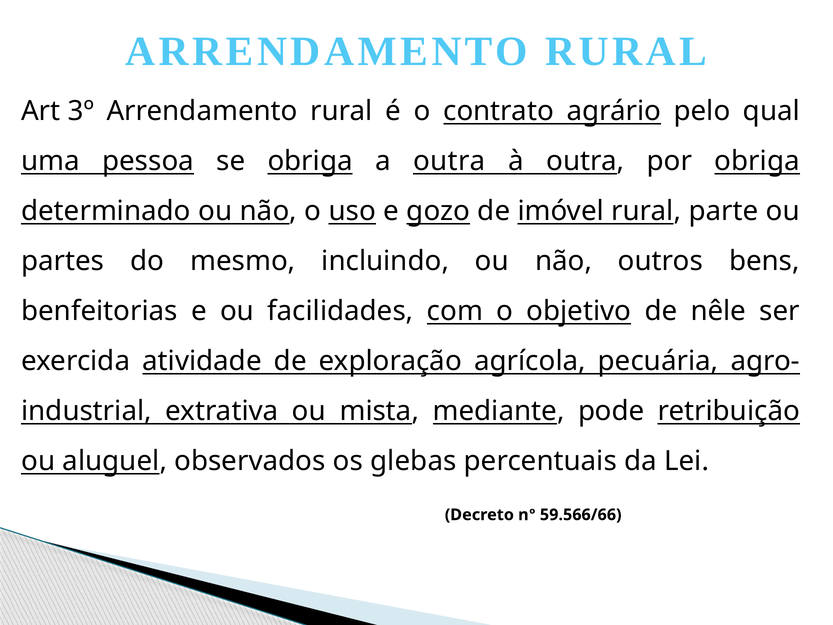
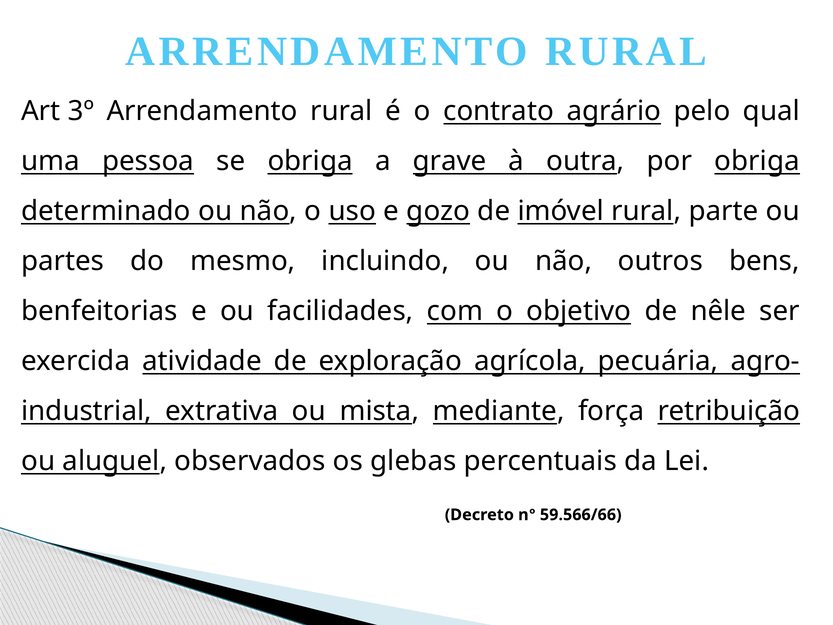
a outra: outra -> grave
pode: pode -> força
